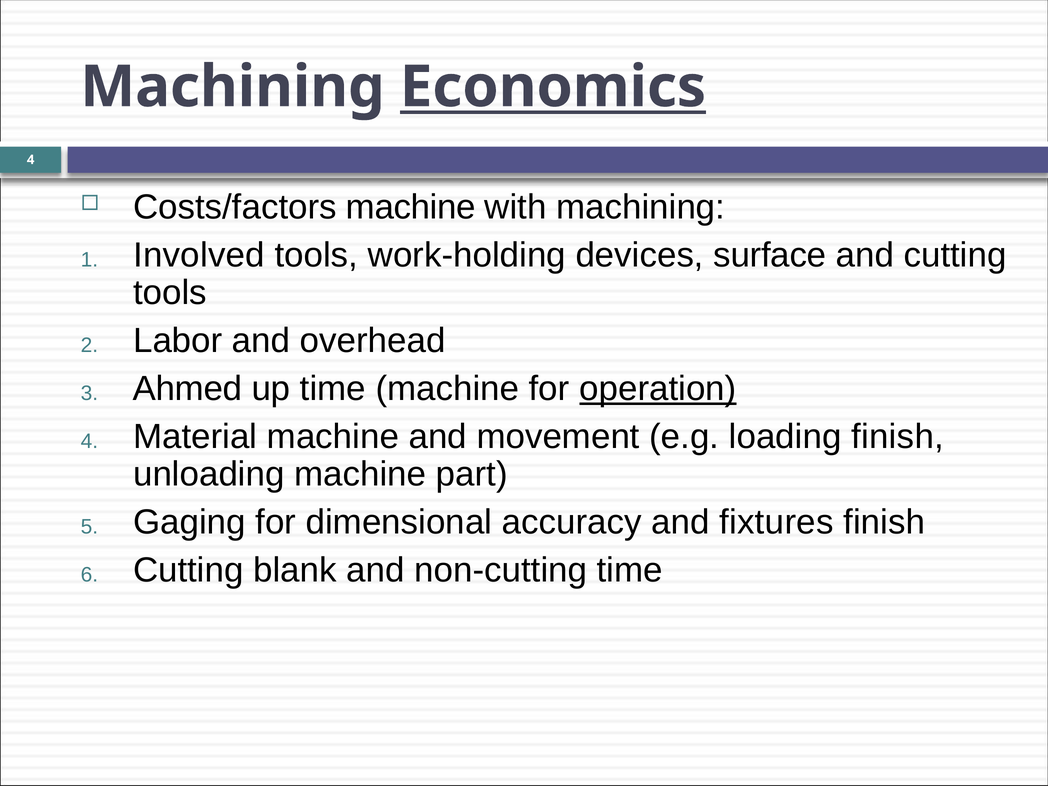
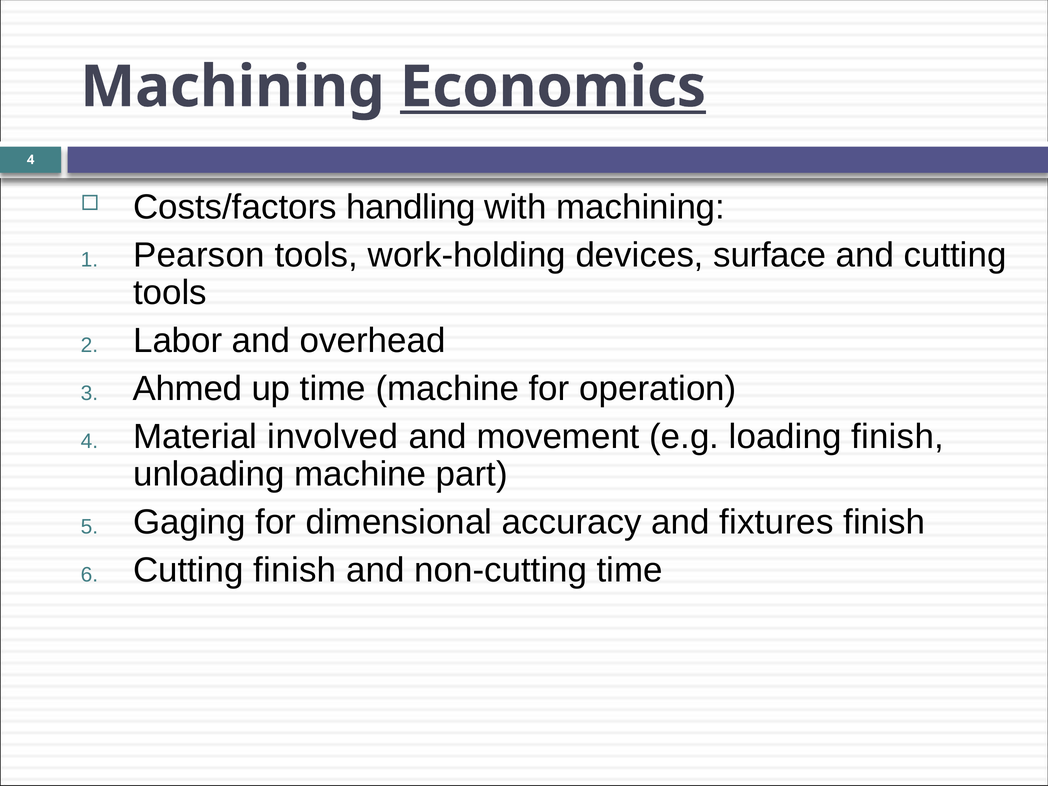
Costs/factors machine: machine -> handling
Involved: Involved -> Pearson
operation underline: present -> none
Material machine: machine -> involved
Cutting blank: blank -> finish
